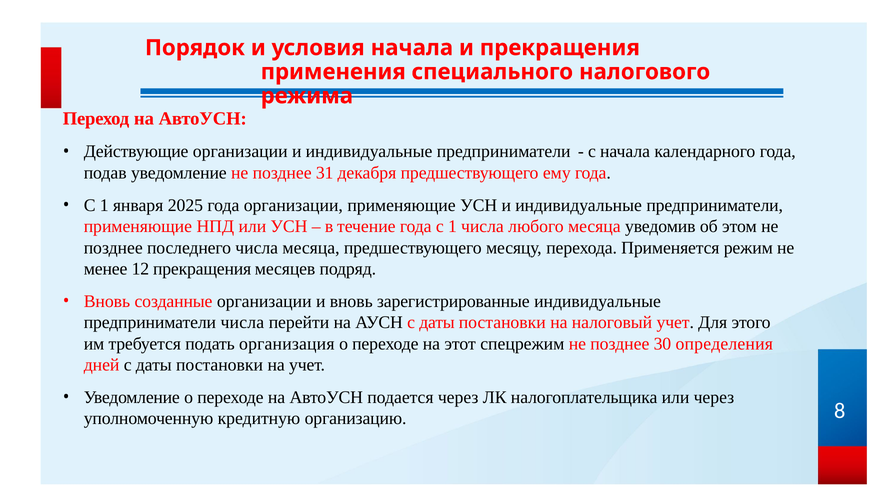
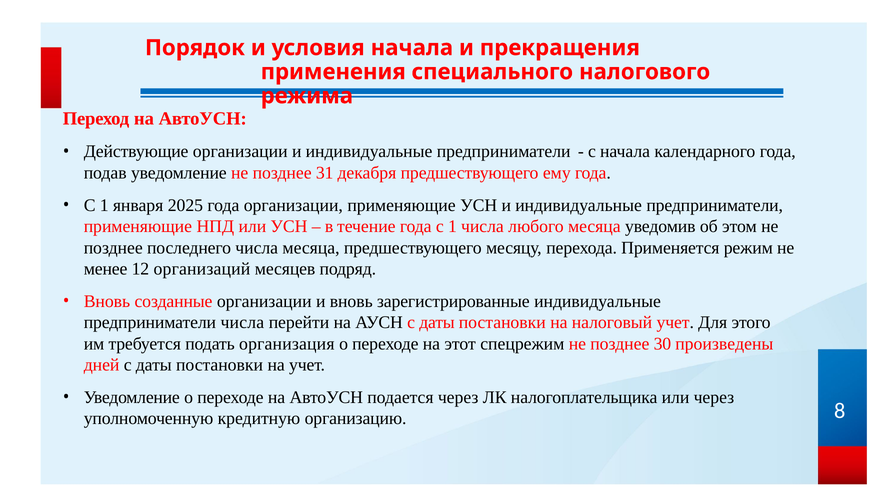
12 прекращения: прекращения -> организаций
определения: определения -> произведены
